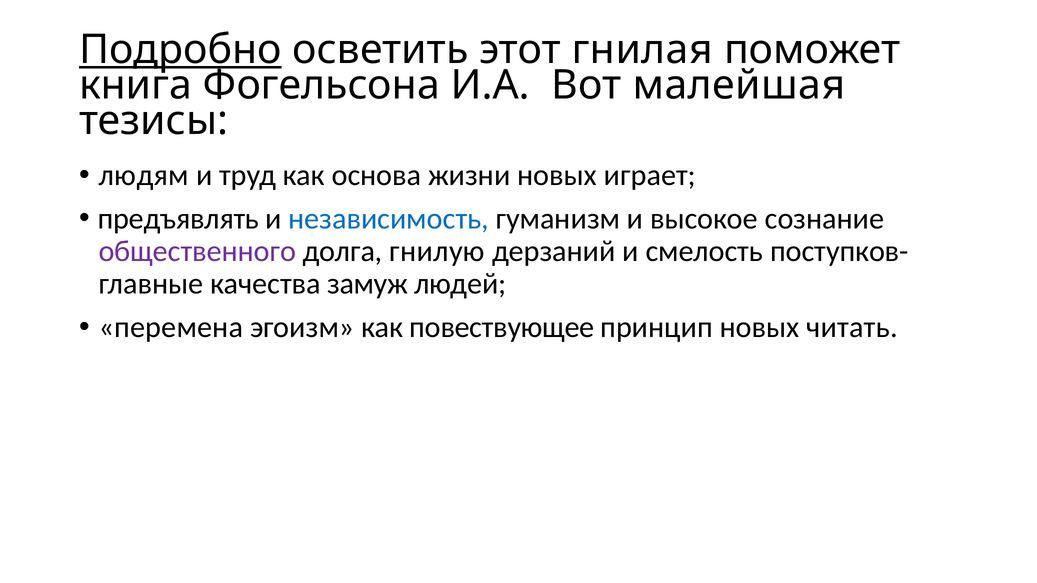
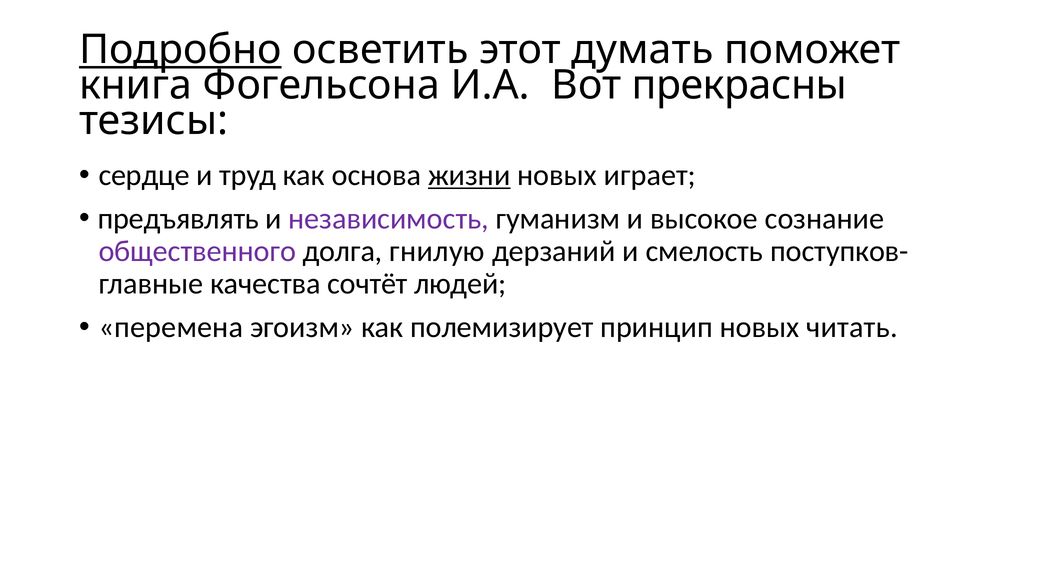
гнилая: гнилая -> думать
малейшая: малейшая -> прекрасны
людям: людям -> сердце
жизни underline: none -> present
независимость colour: blue -> purple
замуж: замуж -> сочтёт
повествующее: повествующее -> полемизирует
